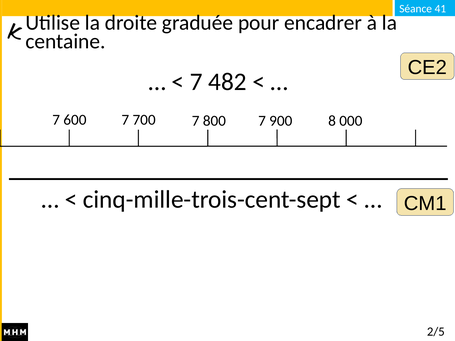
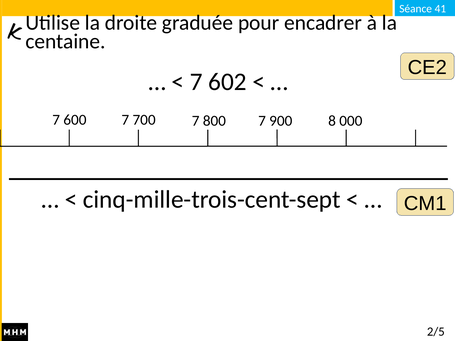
482: 482 -> 602
